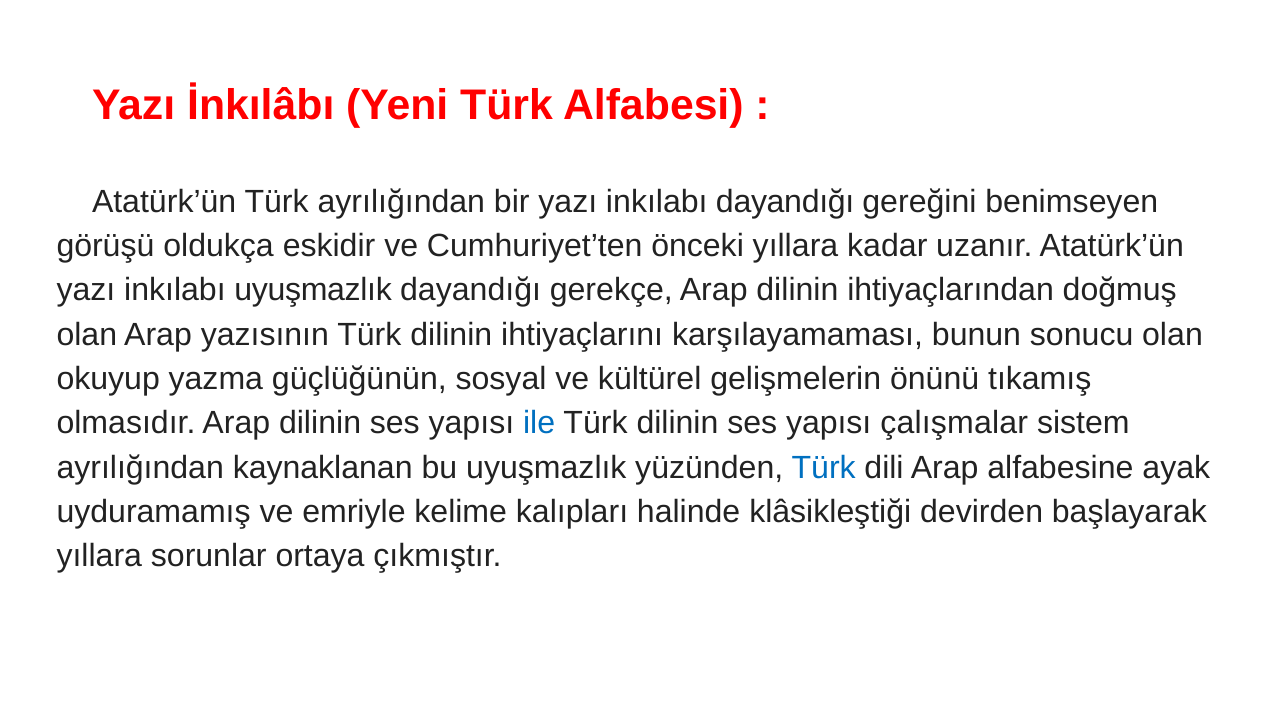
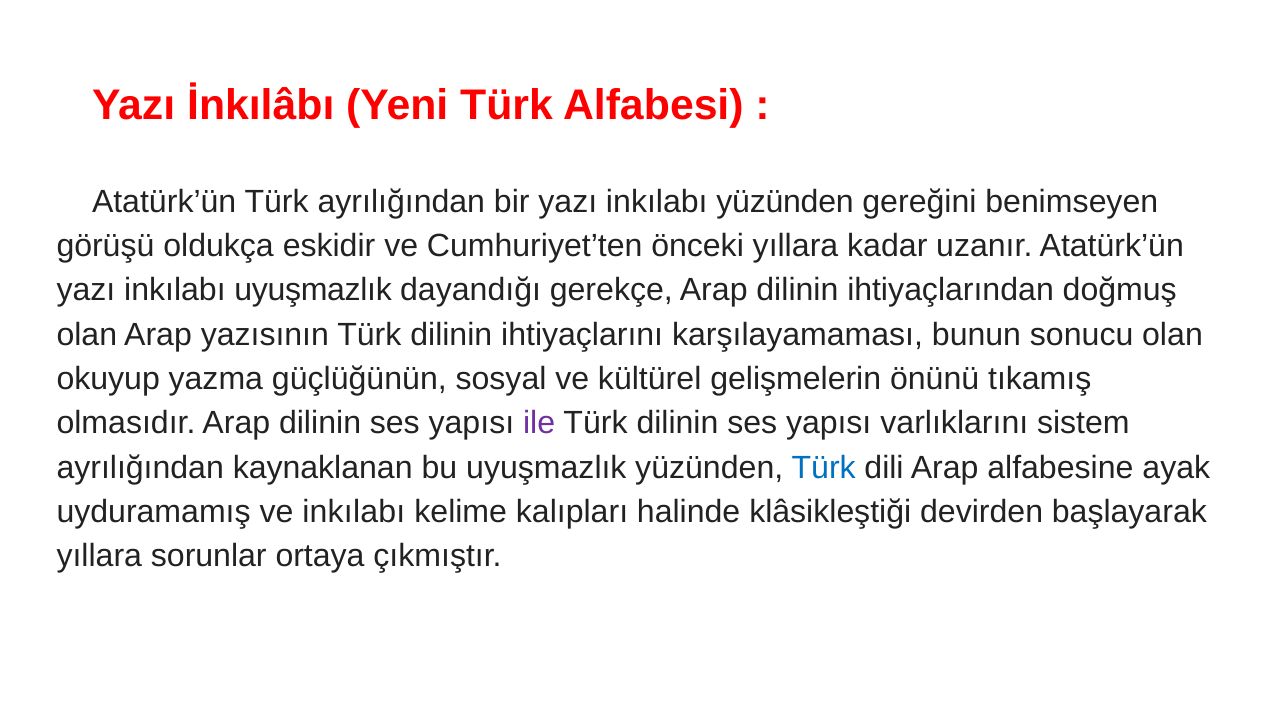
inkılabı dayandığı: dayandığı -> yüzünden
ile colour: blue -> purple
çalışmalar: çalışmalar -> varlıklarını
ve emriyle: emriyle -> inkılabı
